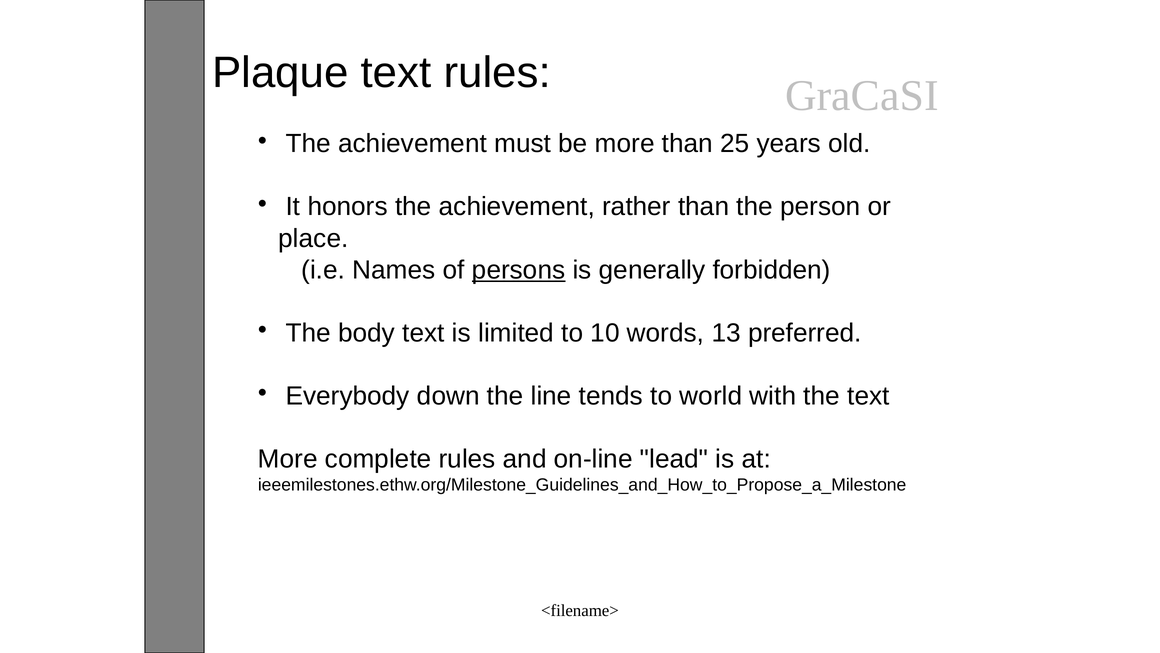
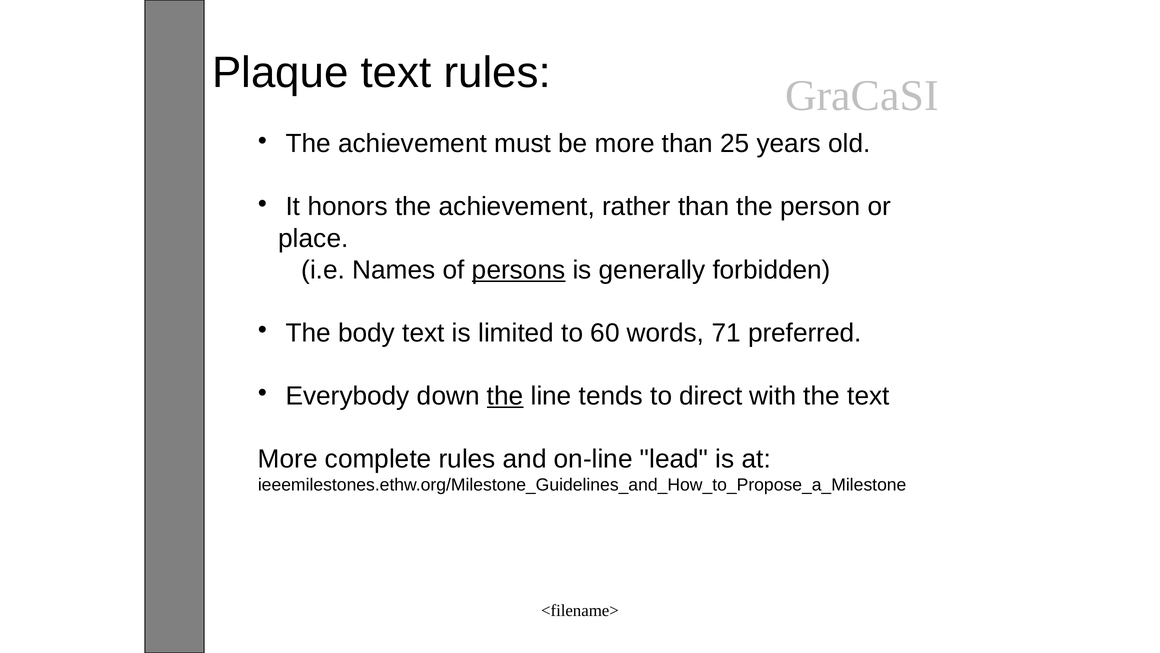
10: 10 -> 60
13: 13 -> 71
the at (505, 396) underline: none -> present
world: world -> direct
